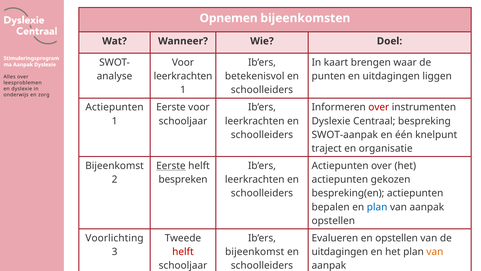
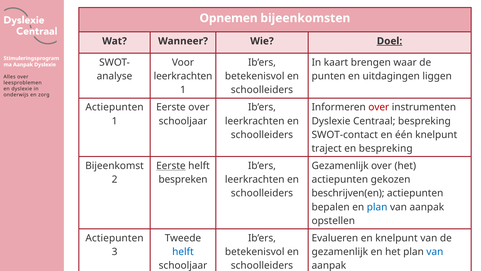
Doel underline: none -> present
Eerste voor: voor -> over
SWOT-aanpak: SWOT-aanpak -> SWOT-contact
en organisatie: organisatie -> bespreking
Actiepunten at (340, 166): Actiepunten -> Gezamenlijk
bespreking(en: bespreking(en -> beschrijven(en
Voorlichting at (114, 238): Voorlichting -> Actiepunten
en opstellen: opstellen -> knelpunt
helft at (183, 251) colour: red -> blue
bijeenkomst at (255, 251): bijeenkomst -> betekenisvol
uitdagingen at (340, 251): uitdagingen -> gezamenlijk
van at (435, 251) colour: orange -> blue
